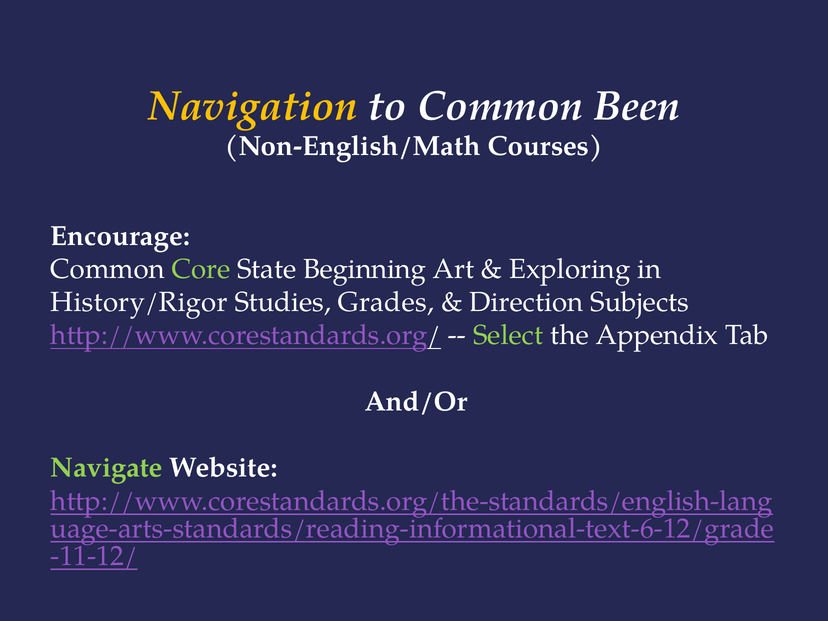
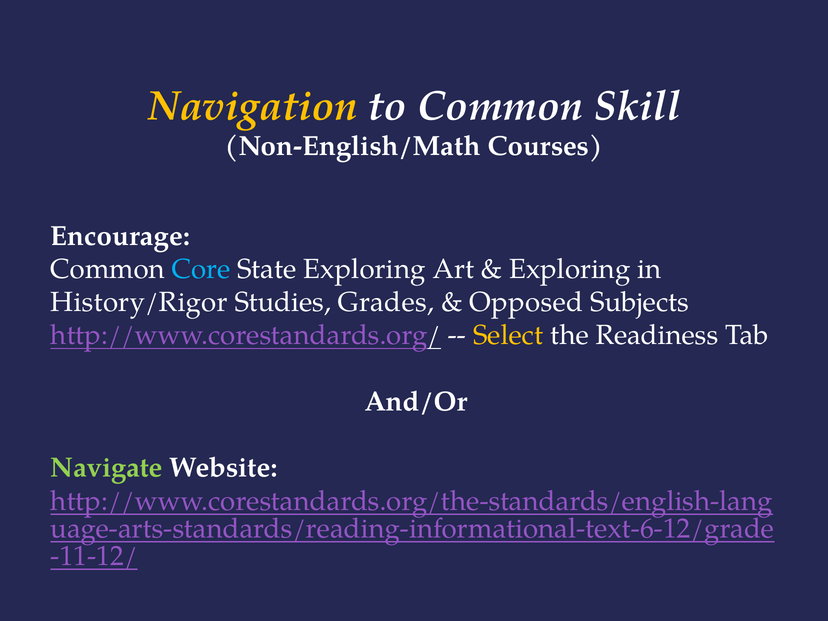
Been: Been -> Skill
Core colour: light green -> light blue
State Beginning: Beginning -> Exploring
Direction: Direction -> Opposed
Select colour: light green -> yellow
Appendix: Appendix -> Readiness
